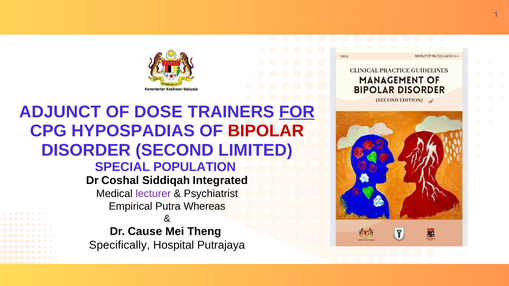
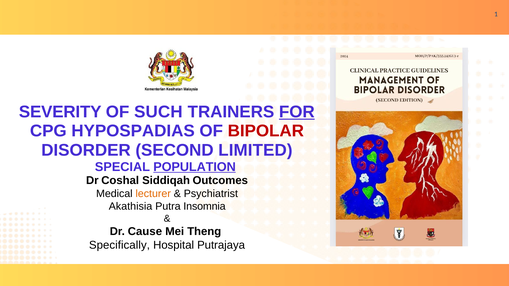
ADJUNCT: ADJUNCT -> SEVERITY
DOSE: DOSE -> SUCH
POPULATION underline: none -> present
Integrated: Integrated -> Outcomes
lecturer colour: purple -> orange
Empirical: Empirical -> Akathisia
Whereas: Whereas -> Insomnia
